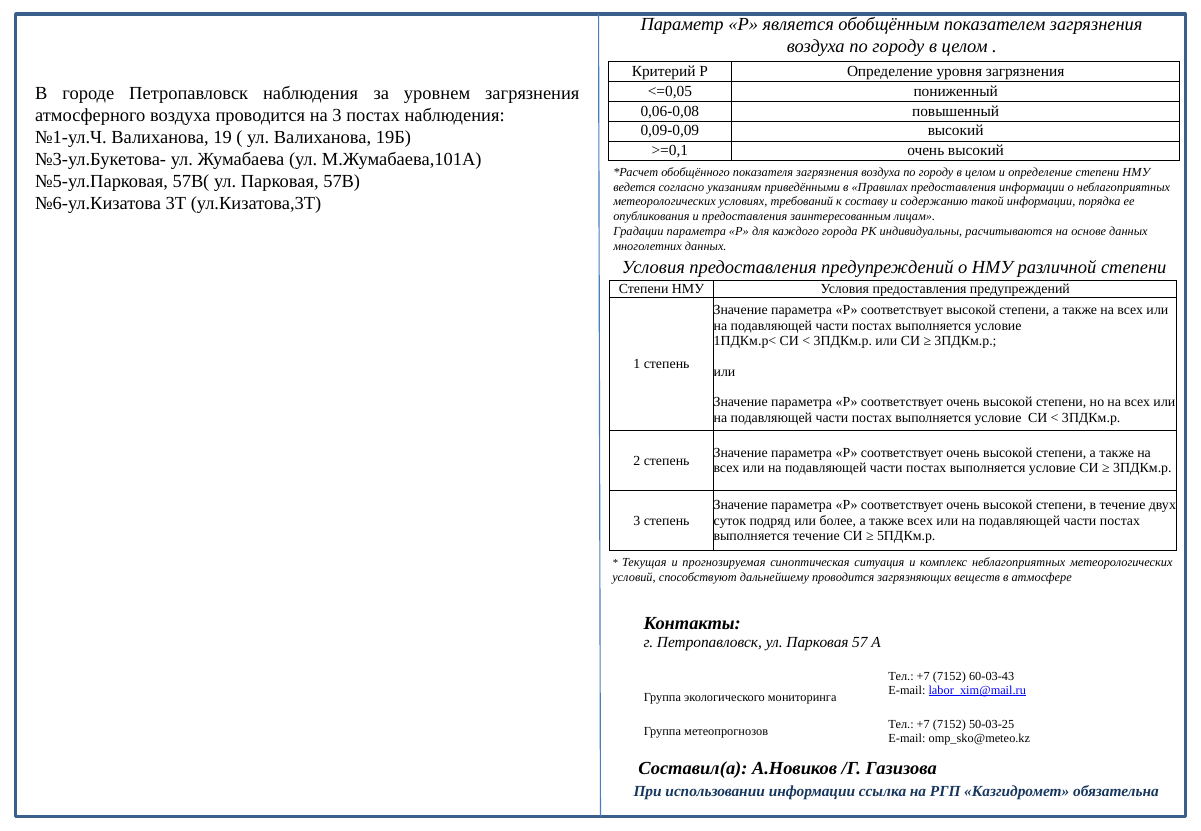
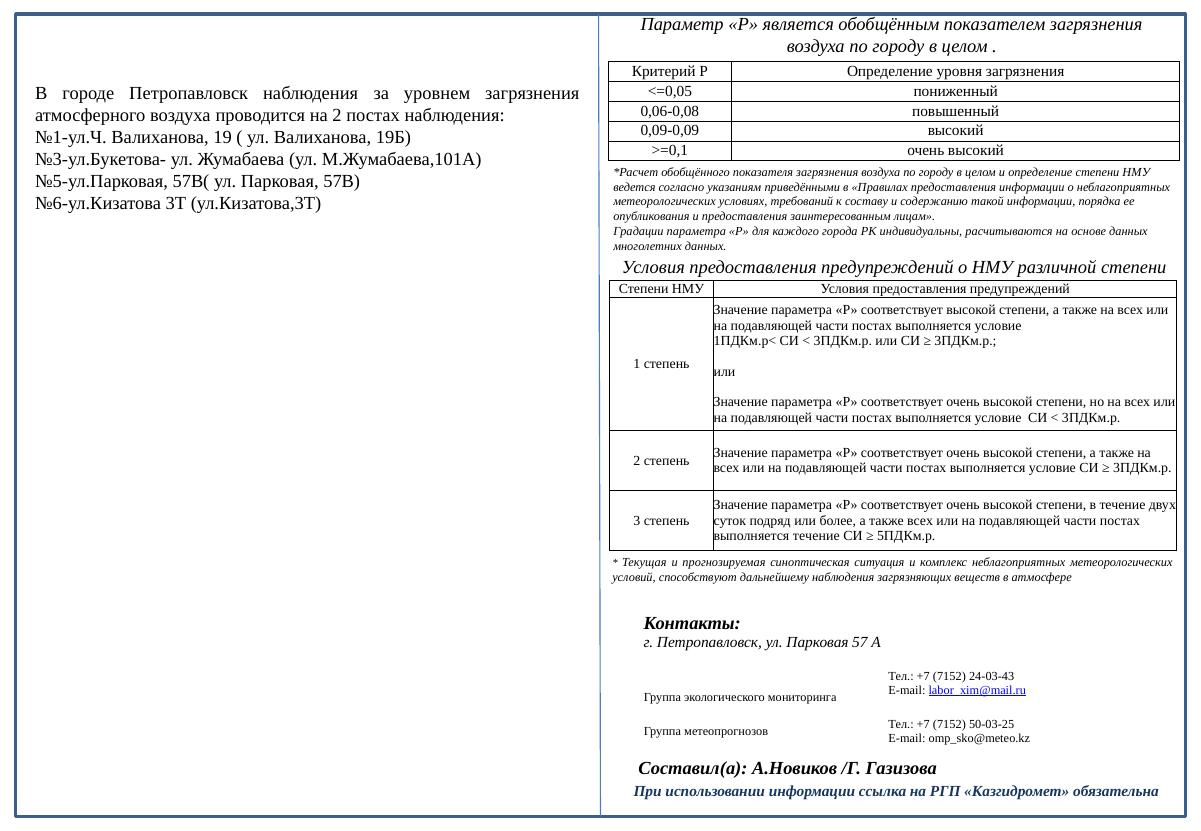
на 3: 3 -> 2
дальнейшему проводится: проводится -> наблюдения
60-03-43: 60-03-43 -> 24-03-43
